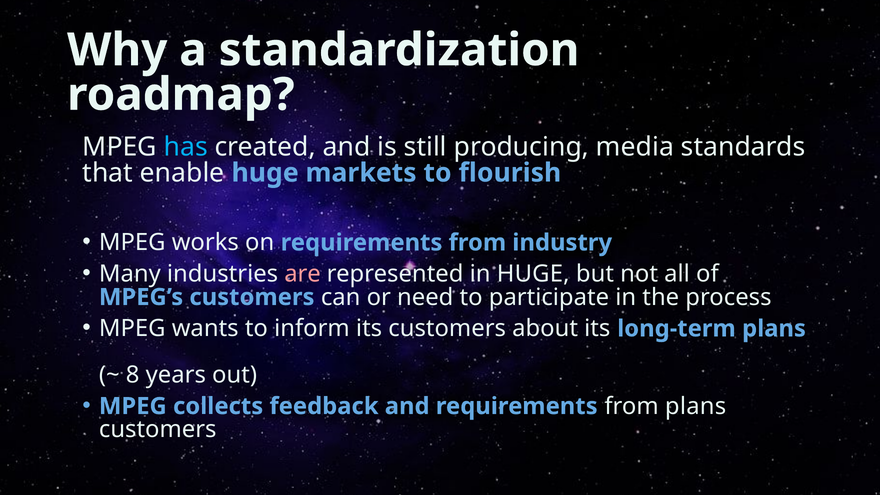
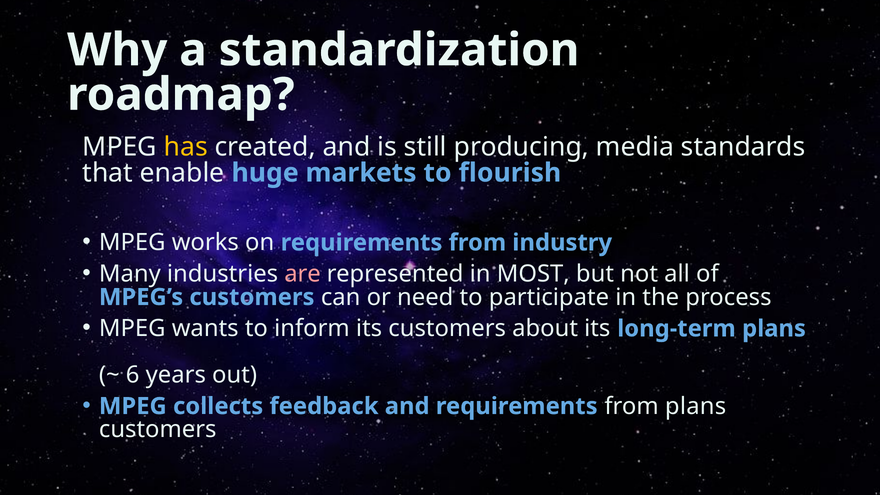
has colour: light blue -> yellow
in HUGE: HUGE -> MOST
8: 8 -> 6
